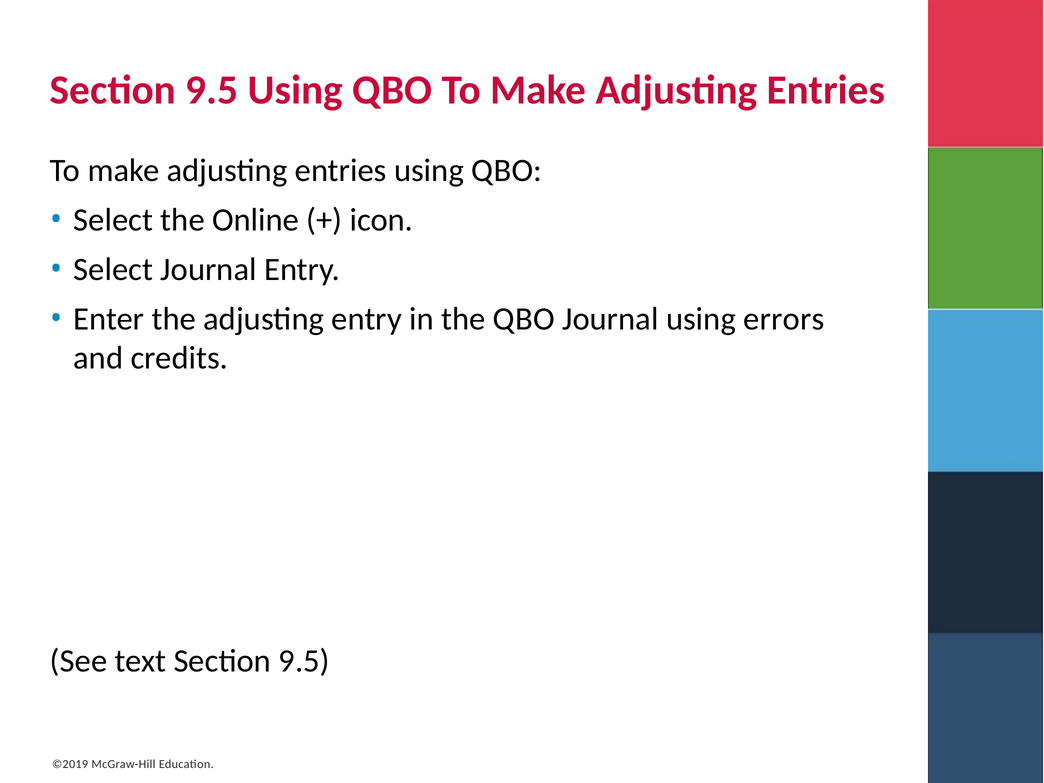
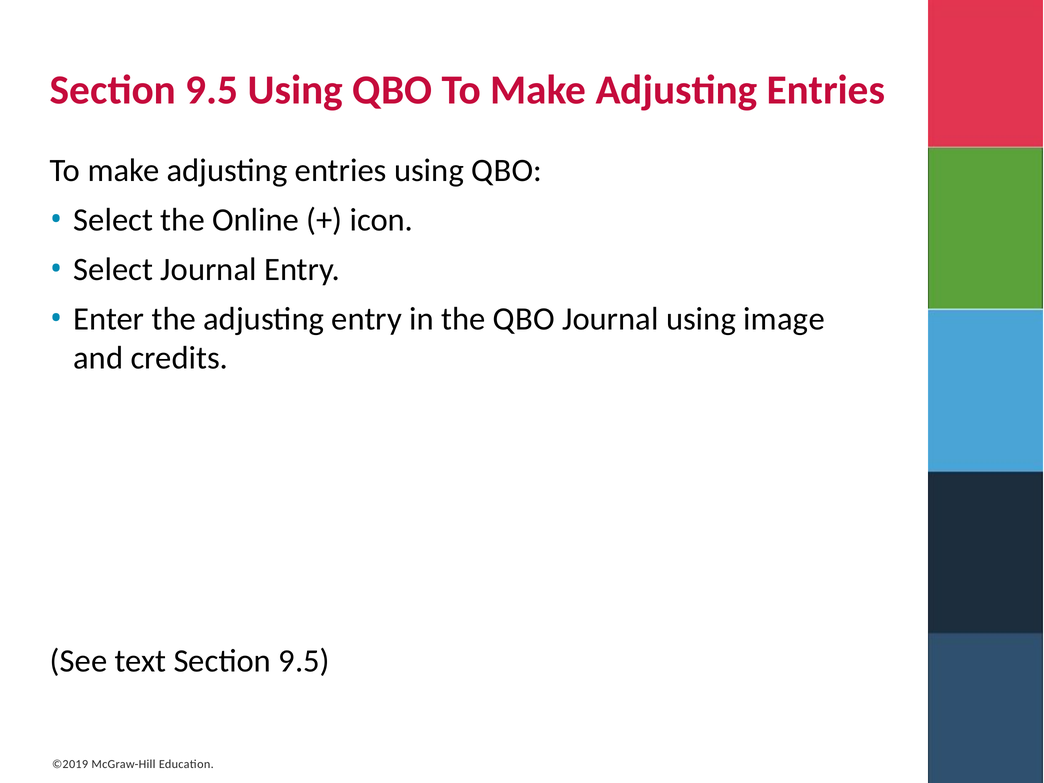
errors: errors -> image
